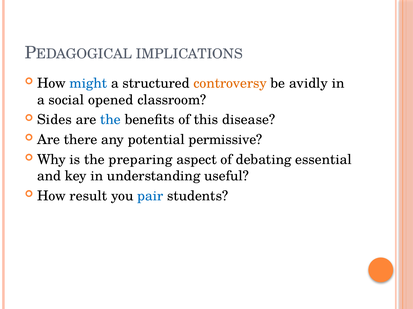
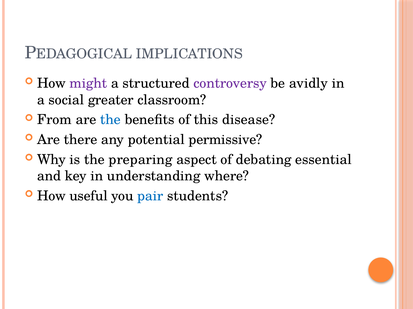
might colour: blue -> purple
controversy colour: orange -> purple
opened: opened -> greater
Sides: Sides -> From
useful: useful -> where
result: result -> useful
